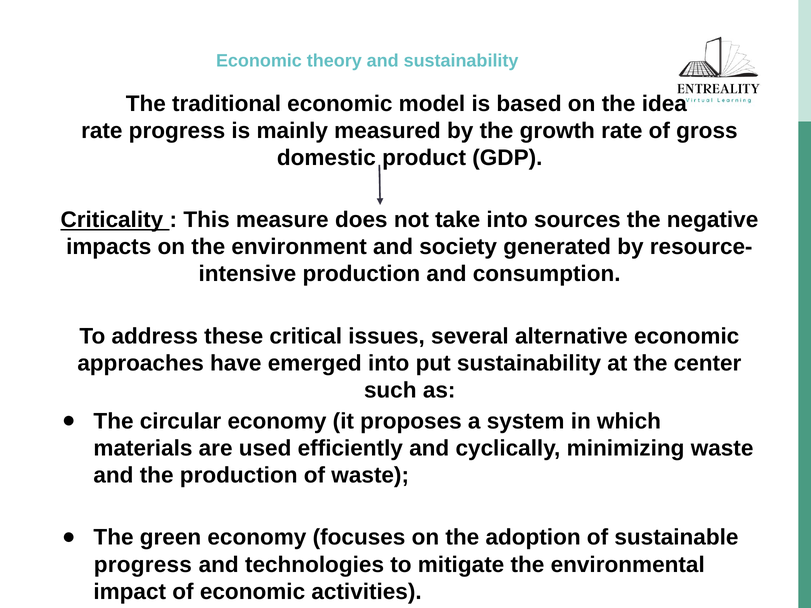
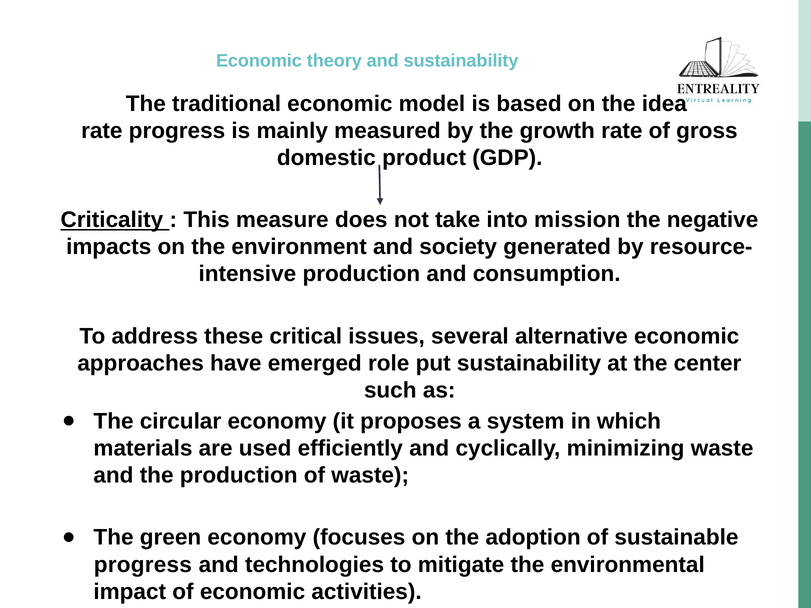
sources: sources -> mission
emerged into: into -> role
